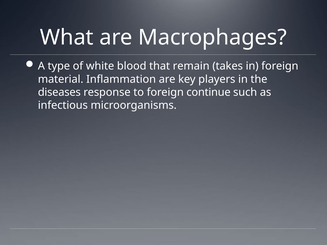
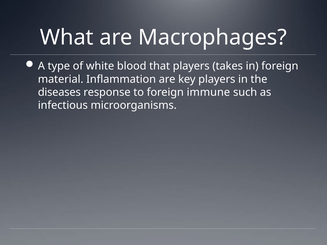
that remain: remain -> players
continue: continue -> immune
